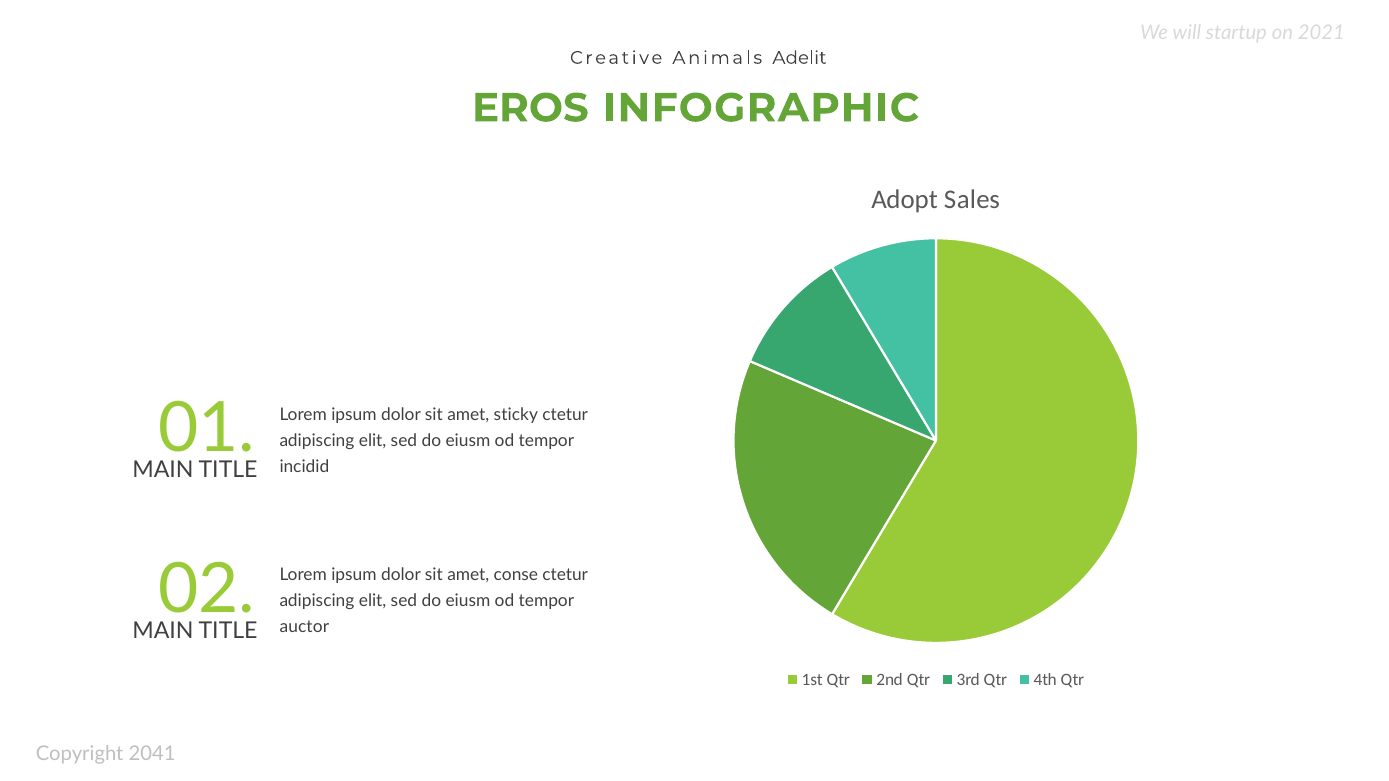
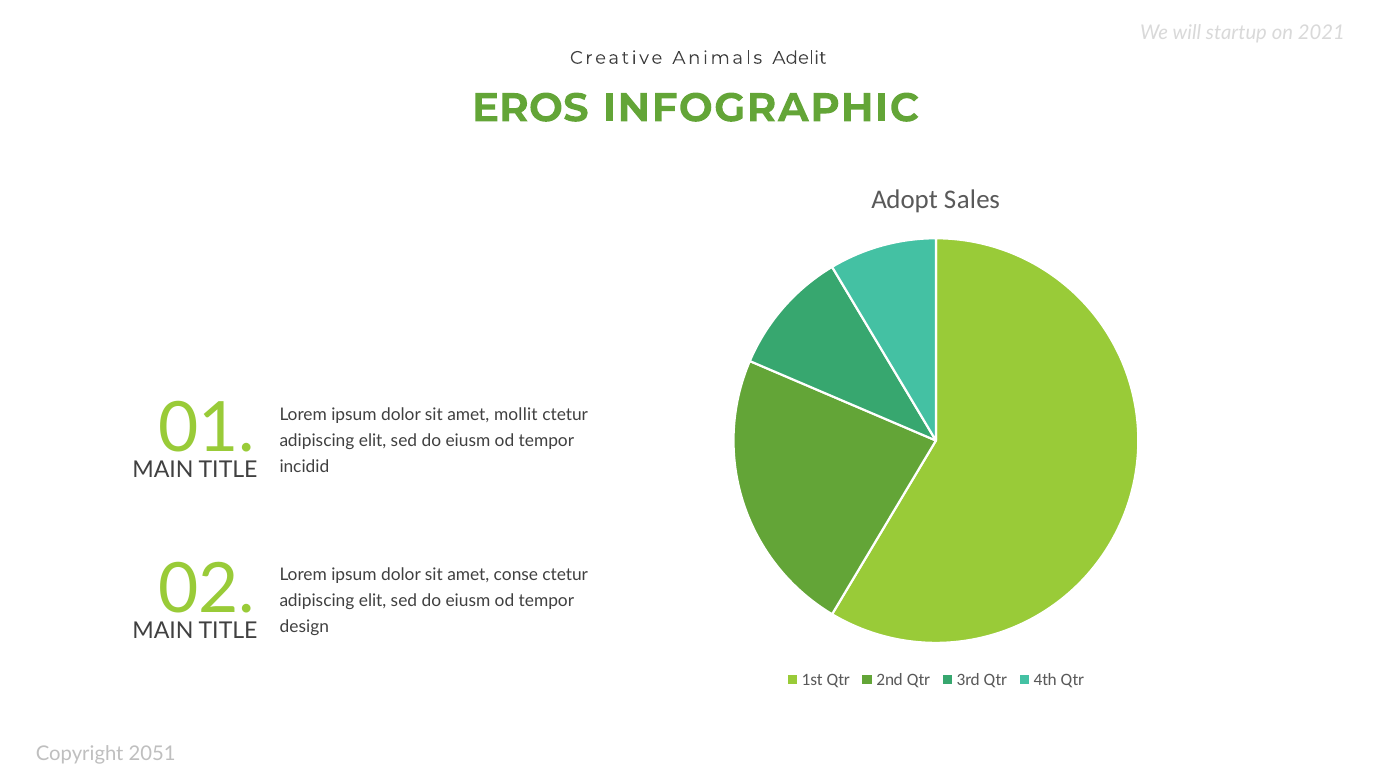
sticky: sticky -> mollit
auctor: auctor -> design
2041: 2041 -> 2051
